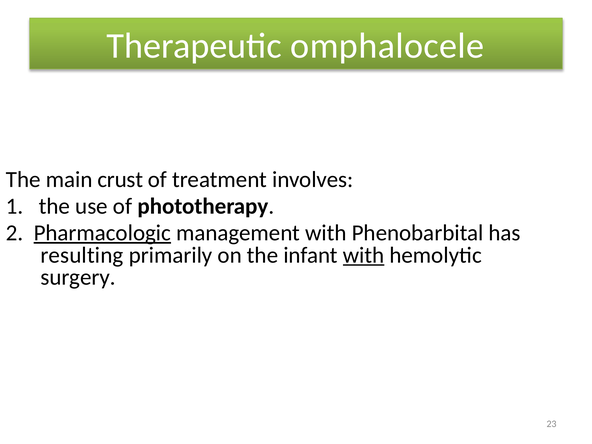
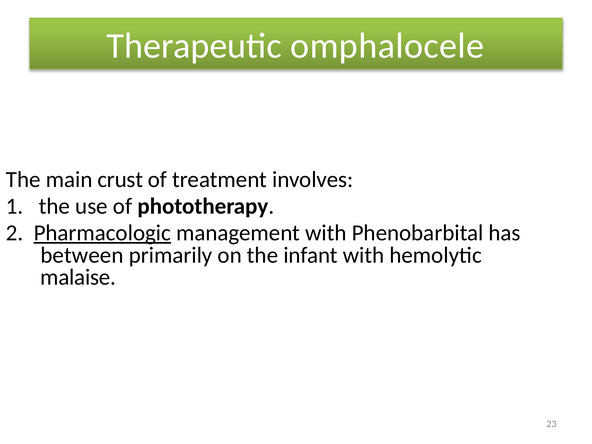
resulting: resulting -> between
with at (364, 255) underline: present -> none
surgery: surgery -> malaise
